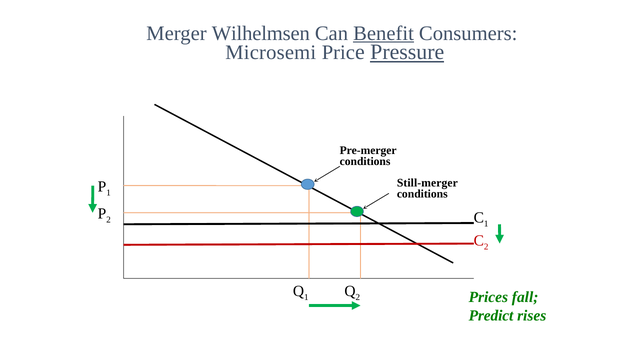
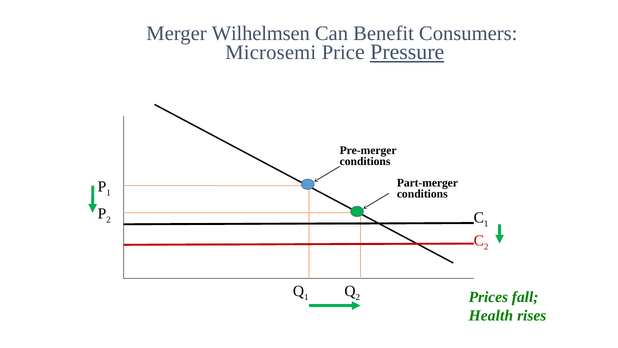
Benefit underline: present -> none
Still-merger: Still-merger -> Part-merger
Predict: Predict -> Health
